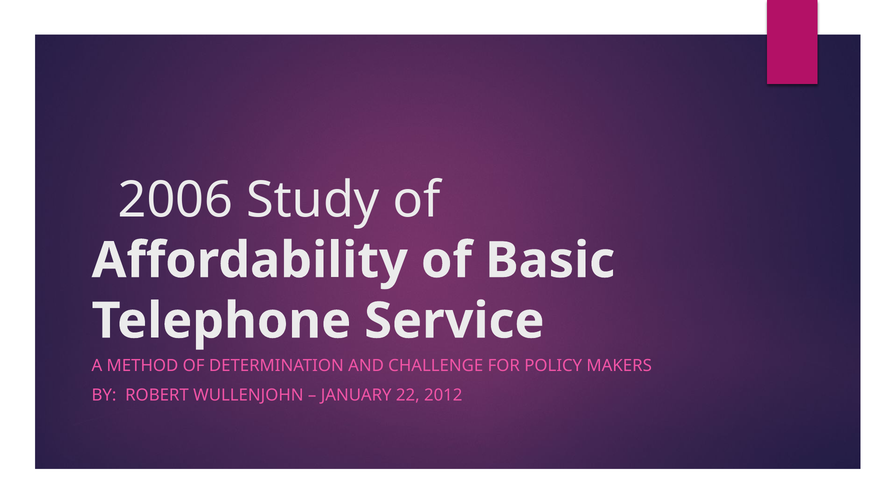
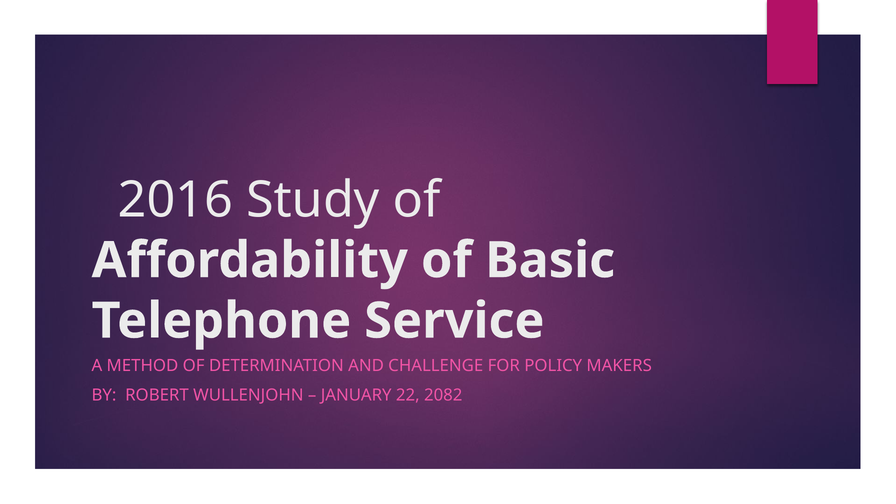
2006: 2006 -> 2016
2012: 2012 -> 2082
